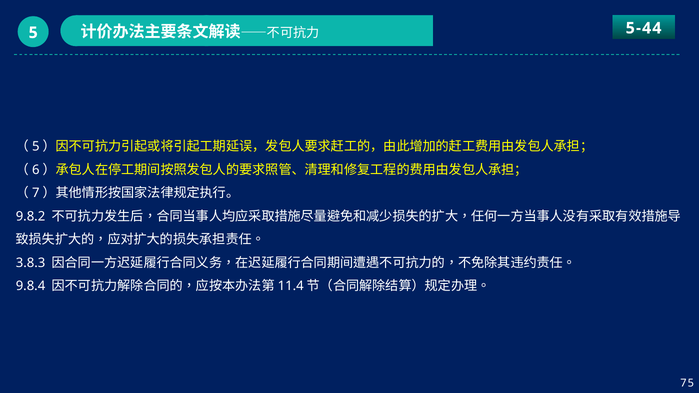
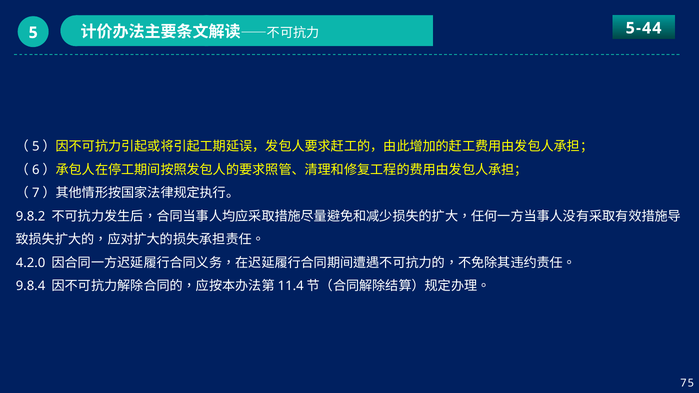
3.8.3: 3.8.3 -> 4.2.0
